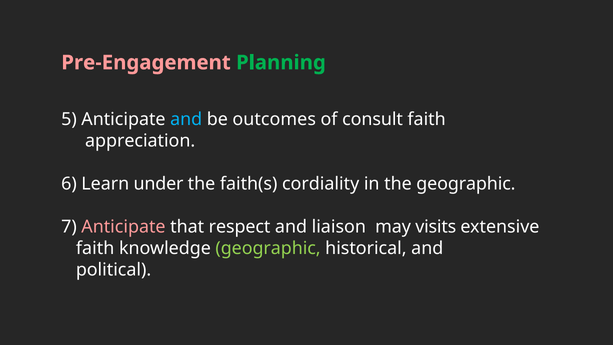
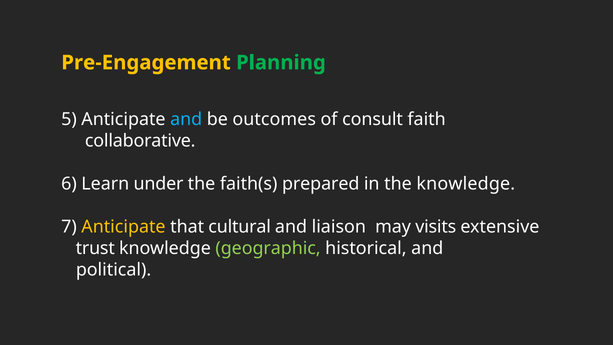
Pre-Engagement colour: pink -> yellow
appreciation: appreciation -> collaborative
cordiality: cordiality -> prepared
the geographic: geographic -> knowledge
Anticipate at (123, 227) colour: pink -> yellow
respect: respect -> cultural
faith at (95, 248): faith -> trust
